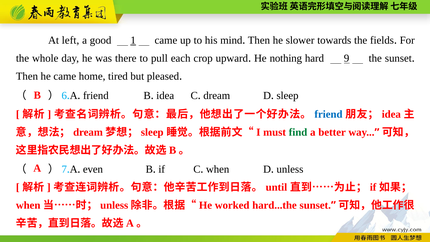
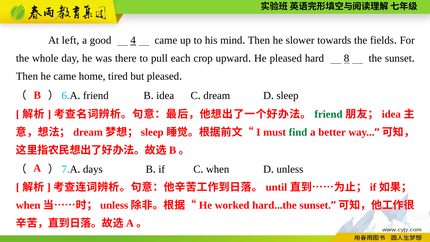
1: 1 -> 4
He nothing: nothing -> pleased
9: 9 -> 8
friend at (328, 114) colour: blue -> green
even: even -> days
